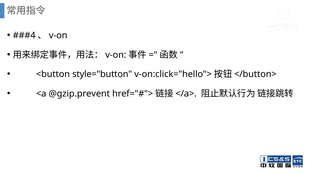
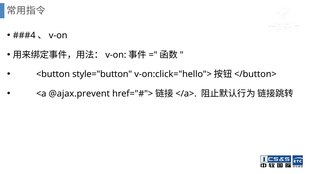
@gzip.prevent: @gzip.prevent -> @ajax.prevent
